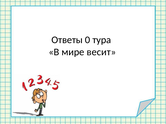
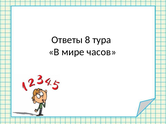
0: 0 -> 8
весит: весит -> часов
